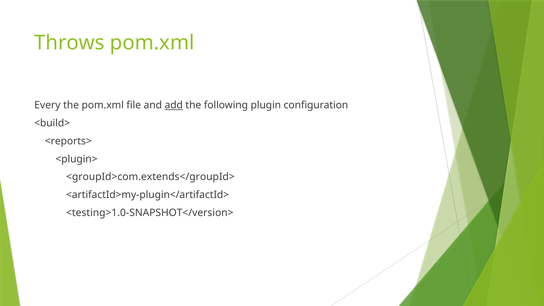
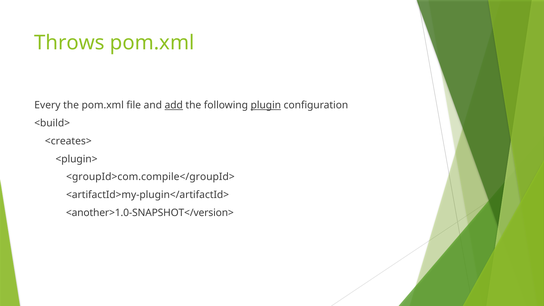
plugin underline: none -> present
<reports>: <reports> -> <creates>
<groupId>com.extends</groupId>: <groupId>com.extends</groupId> -> <groupId>com.compile</groupId>
<testing>1.0-SNAPSHOT</version>: <testing>1.0-SNAPSHOT</version> -> <another>1.0-SNAPSHOT</version>
